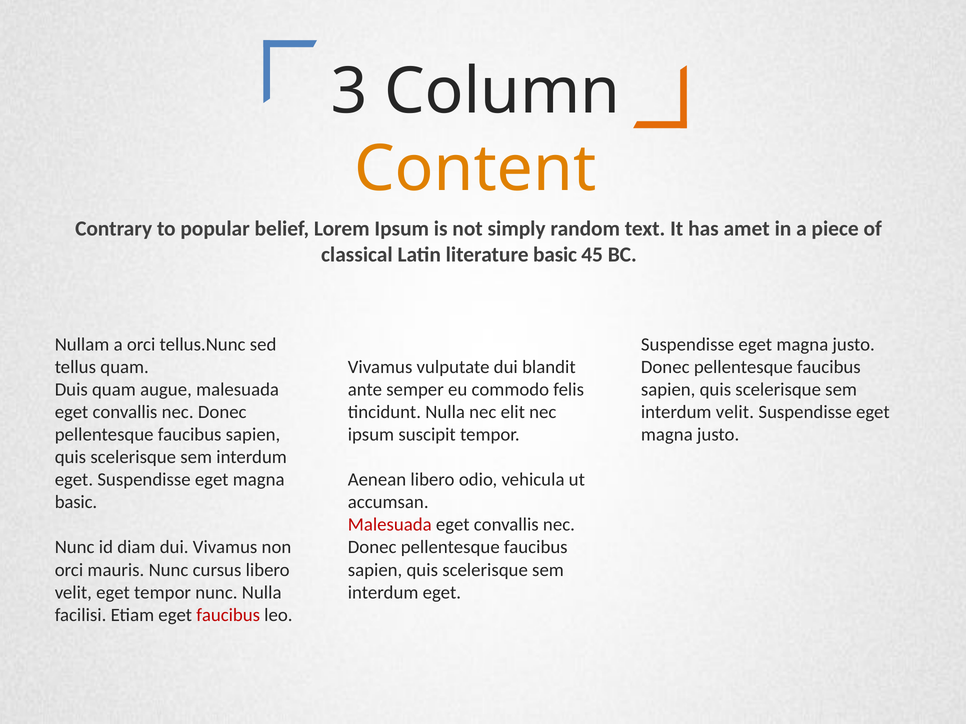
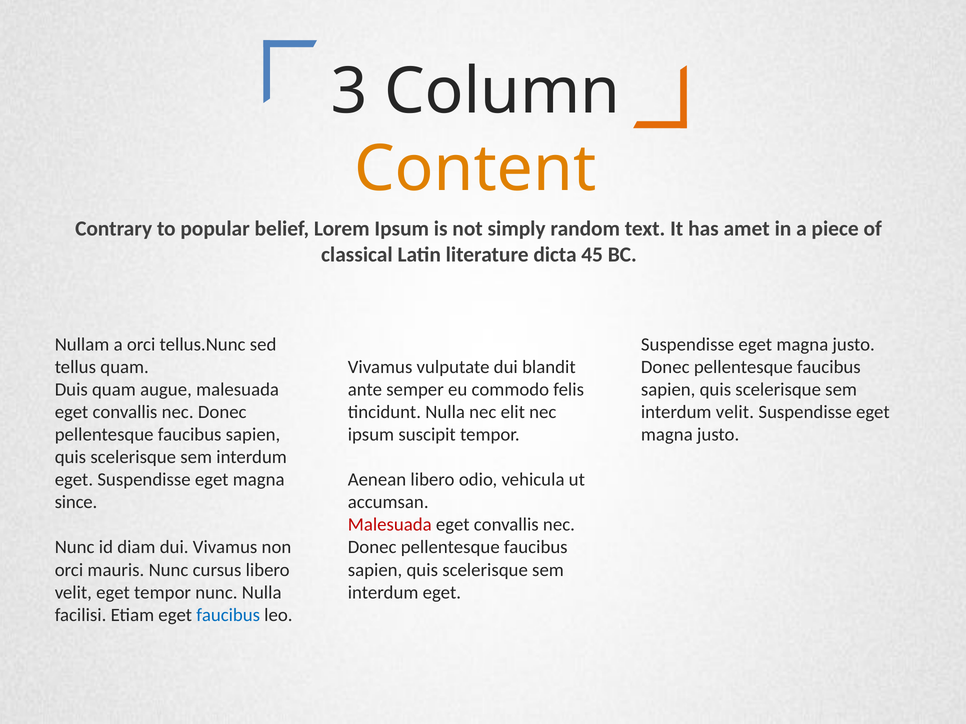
literature basic: basic -> dicta
basic at (76, 503): basic -> since
faucibus at (228, 615) colour: red -> blue
